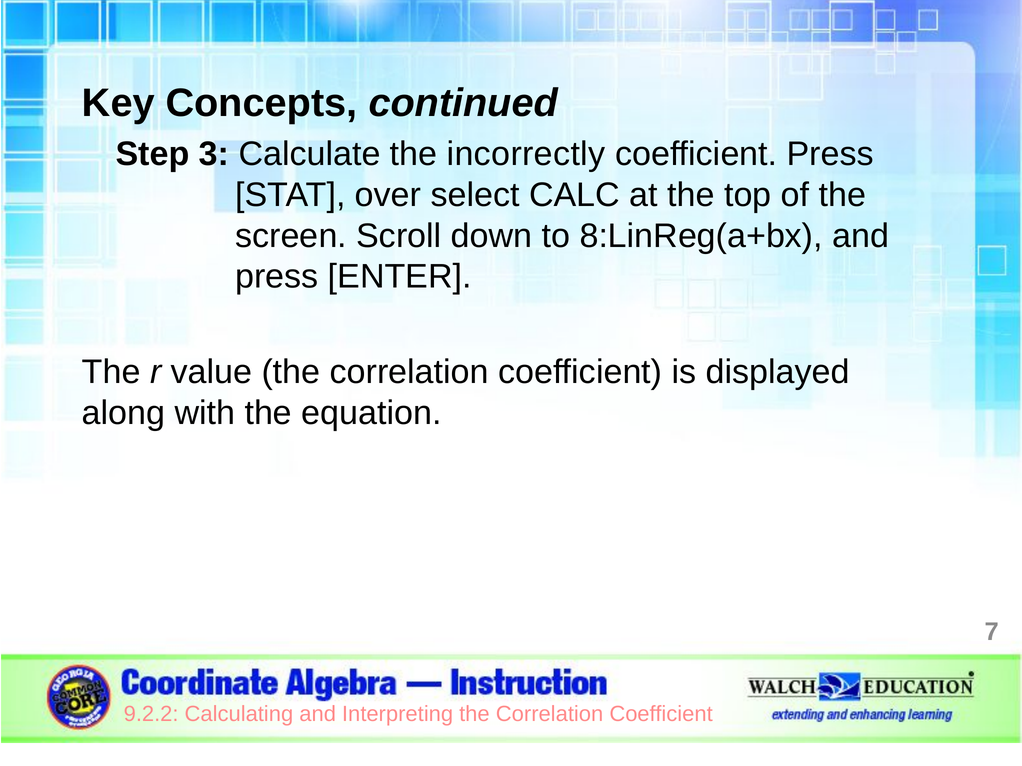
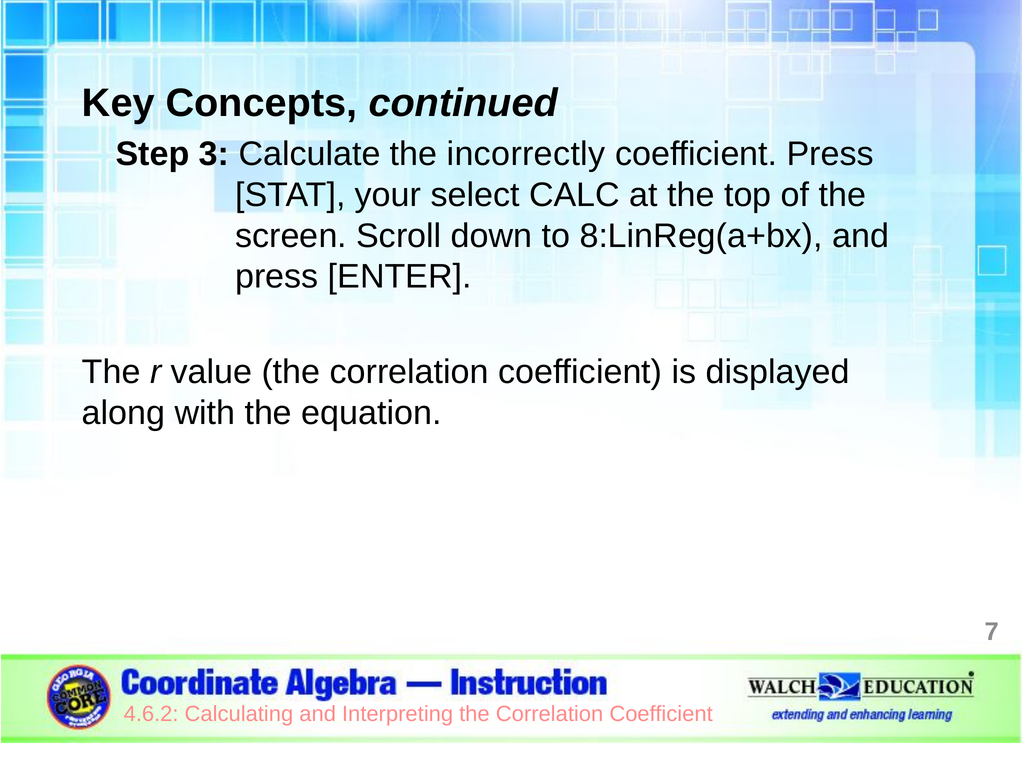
over: over -> your
9.2.2: 9.2.2 -> 4.6.2
